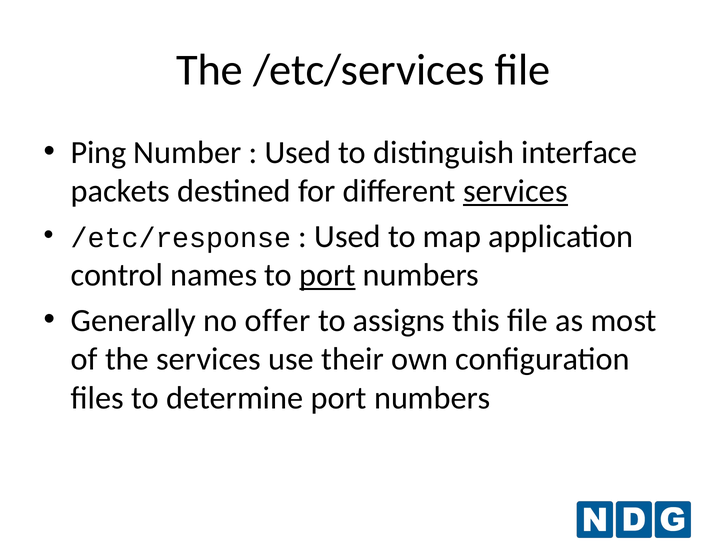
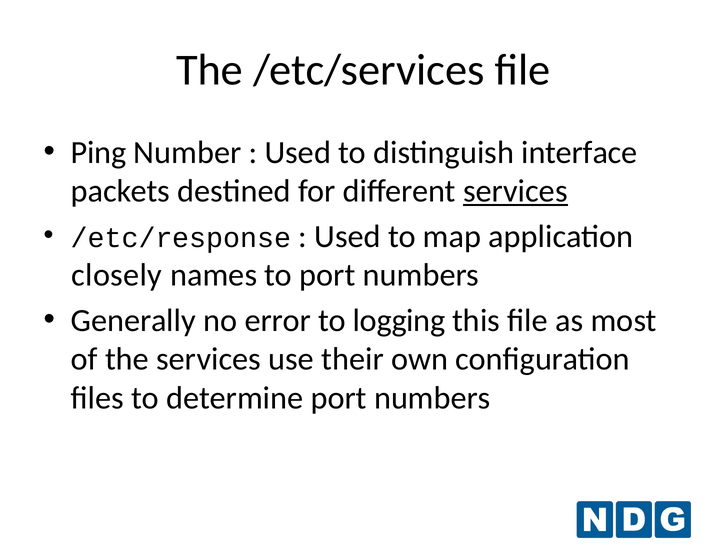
control: control -> closely
port at (327, 275) underline: present -> none
offer: offer -> error
assigns: assigns -> logging
